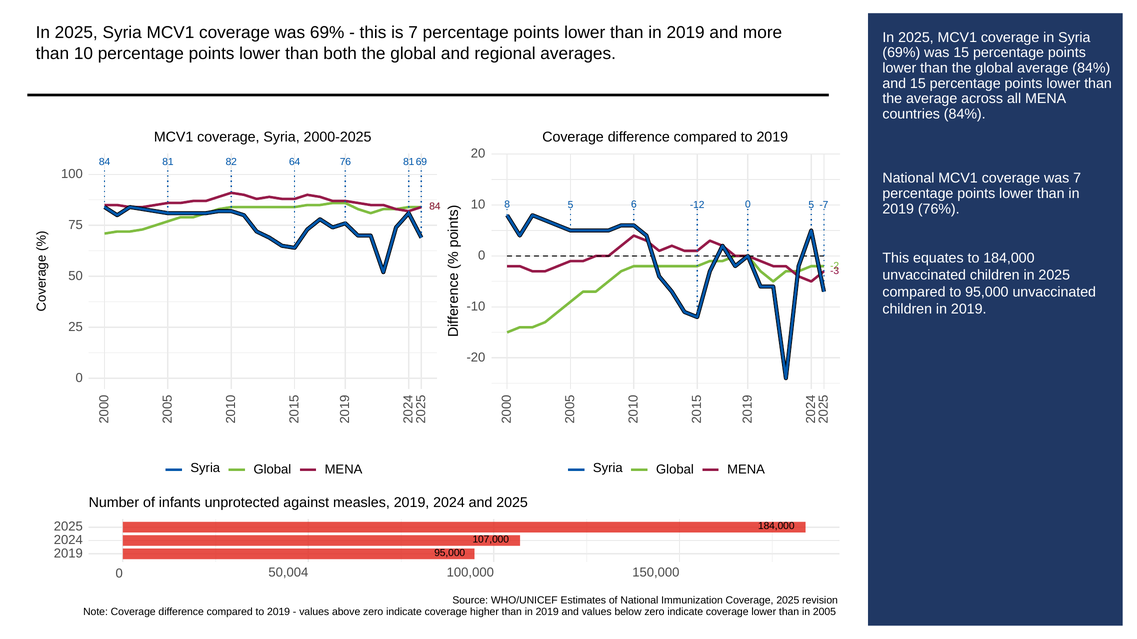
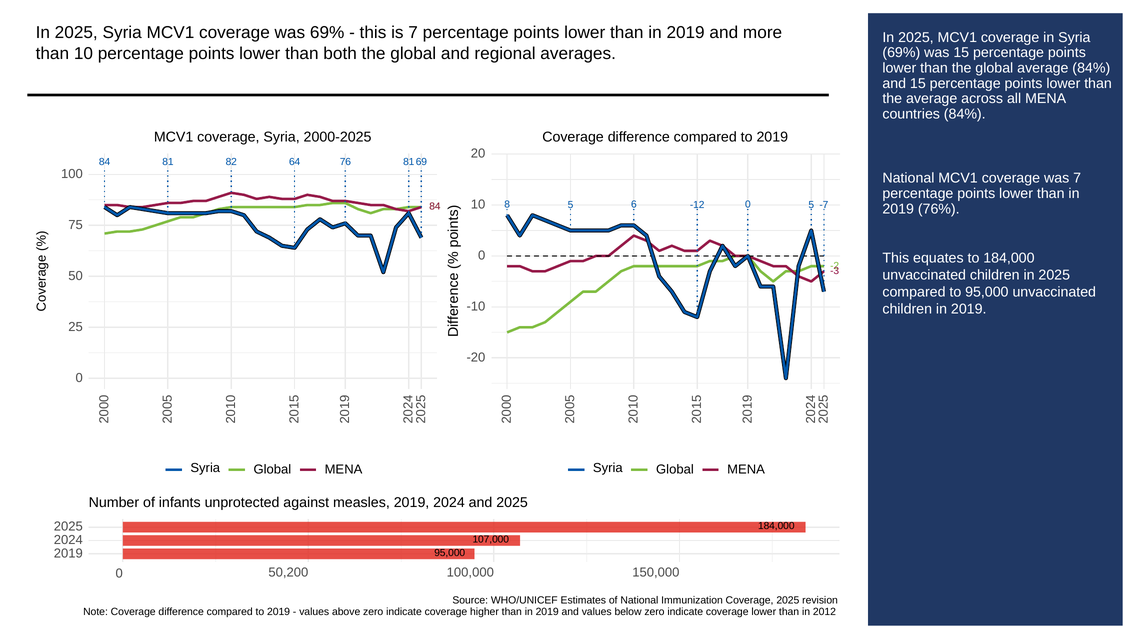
50,004: 50,004 -> 50,200
2005: 2005 -> 2012
